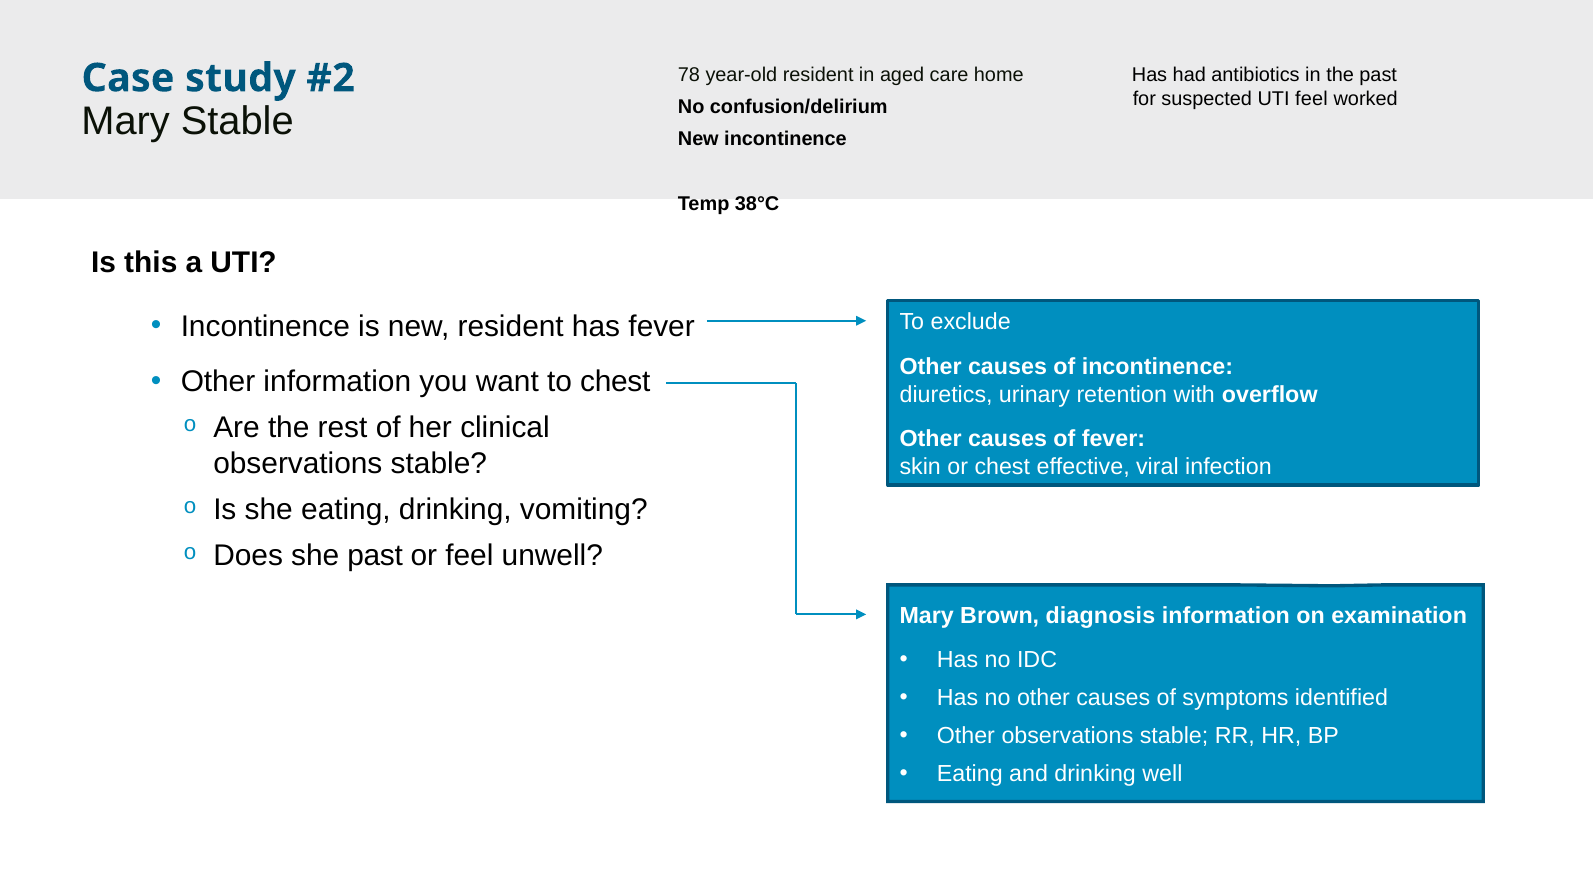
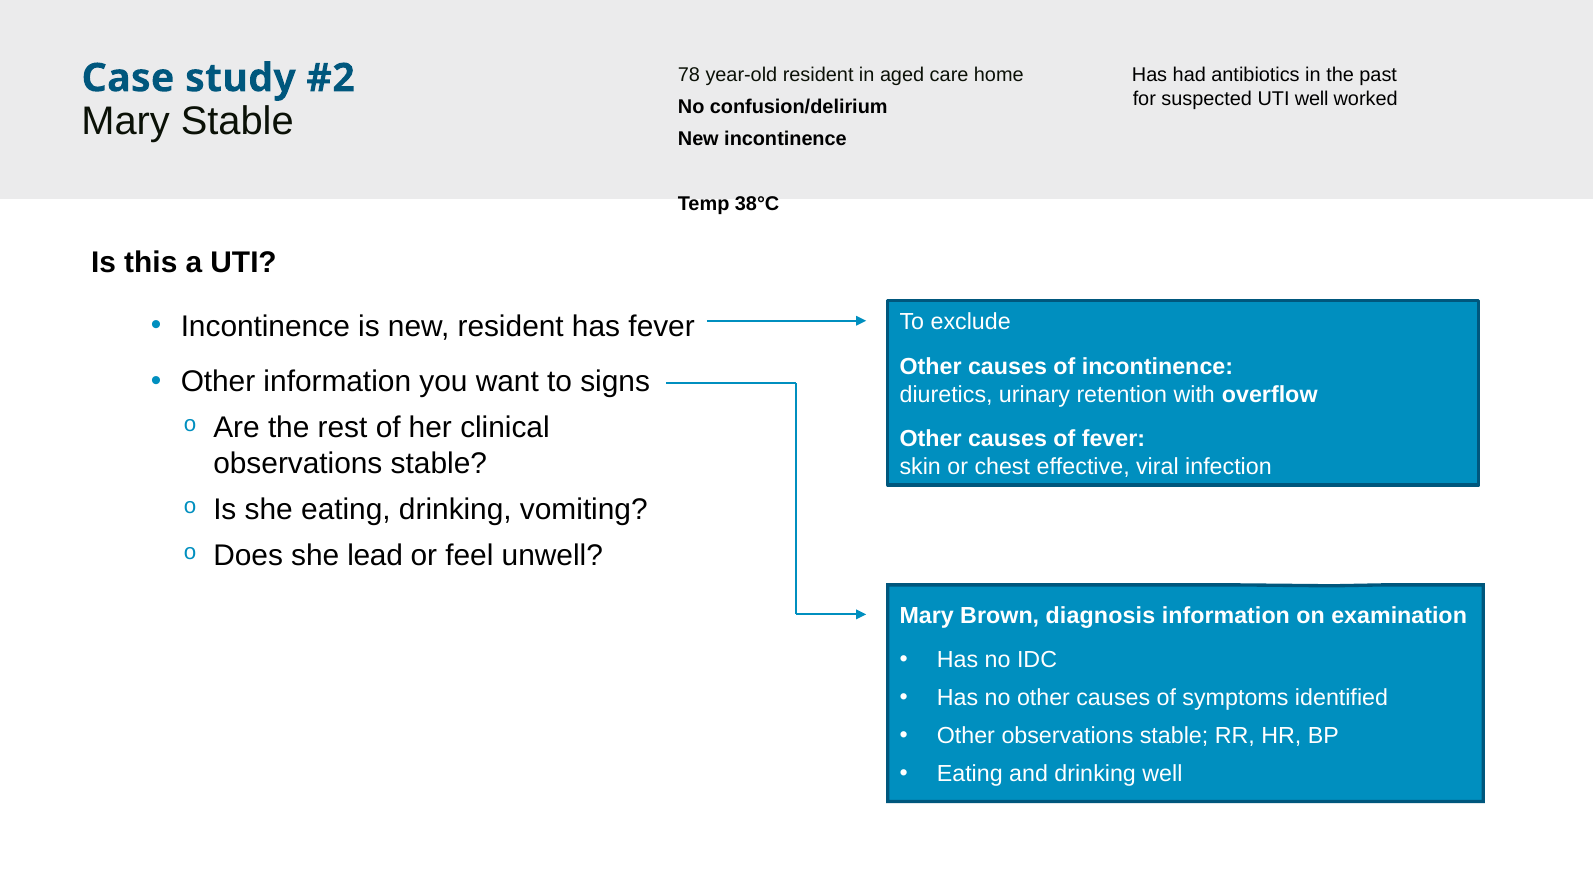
UTI feel: feel -> well
to chest: chest -> signs
she past: past -> lead
